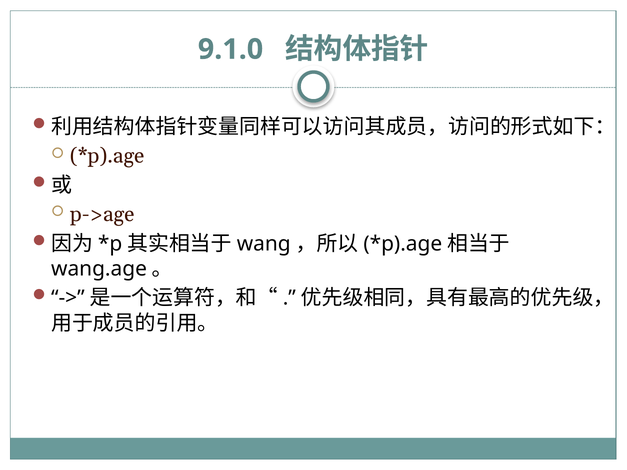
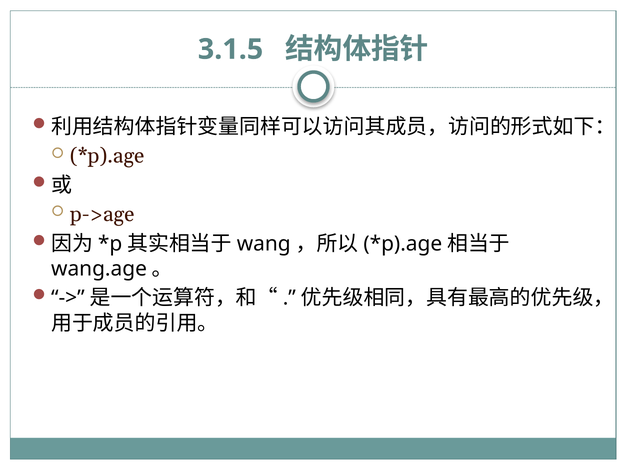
9.1.0: 9.1.0 -> 3.1.5
